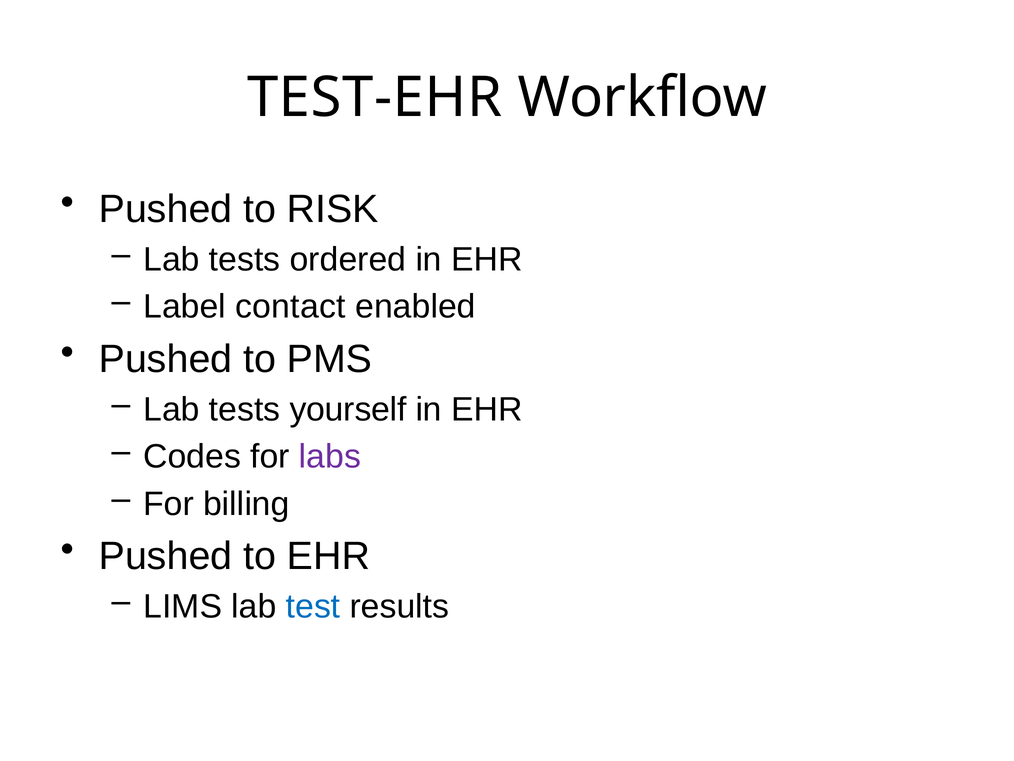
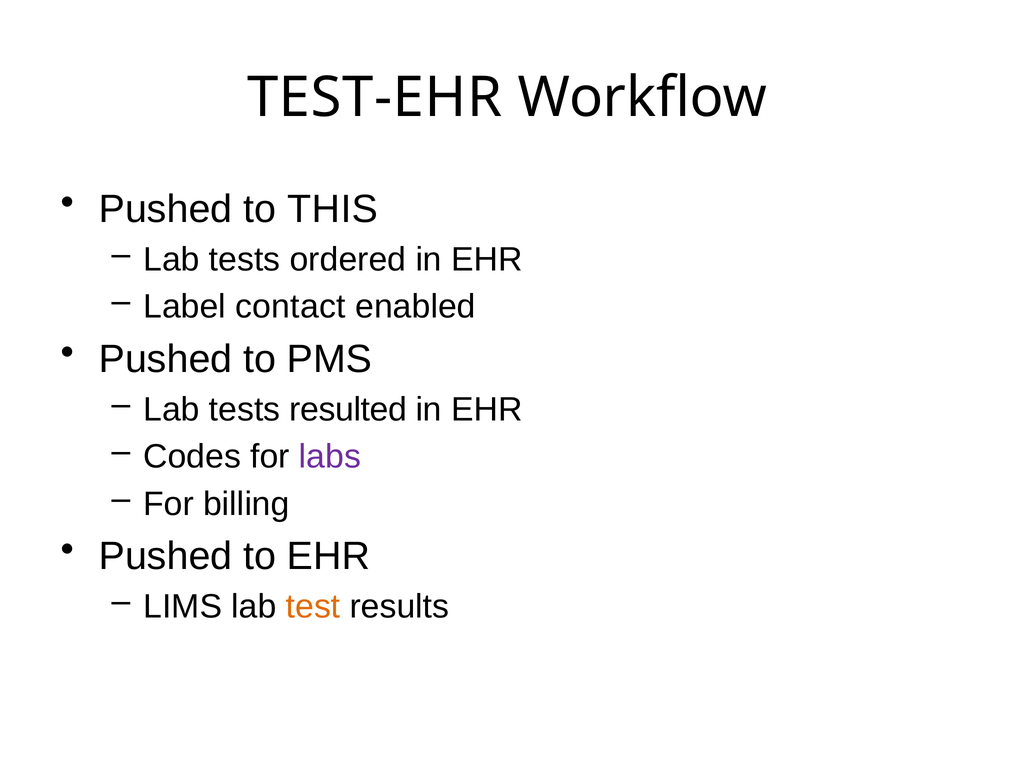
RISK: RISK -> THIS
yourself: yourself -> resulted
test colour: blue -> orange
